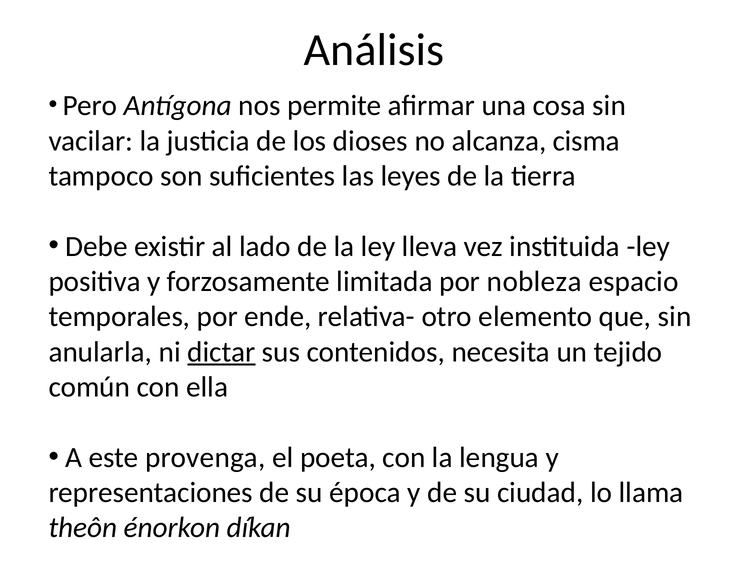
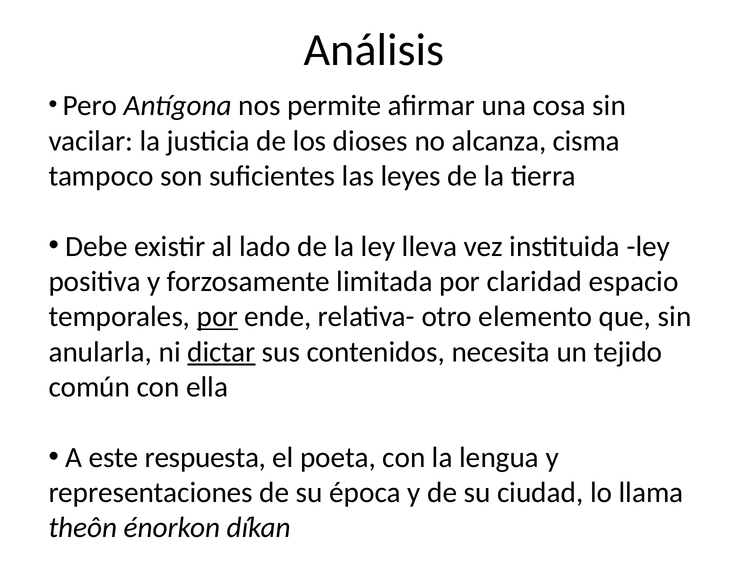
nobleza: nobleza -> claridad
por at (217, 317) underline: none -> present
provenga: provenga -> respuesta
